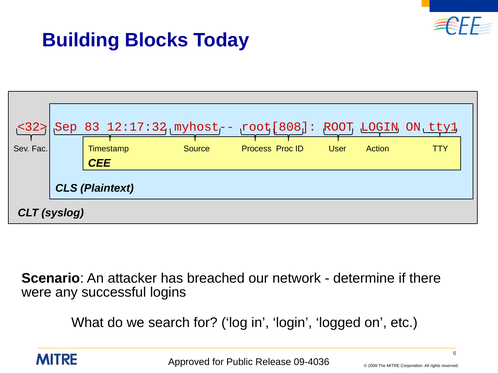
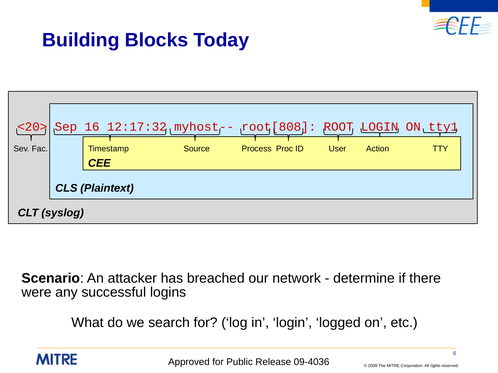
<32>: <32> -> <20>
83: 83 -> 16
